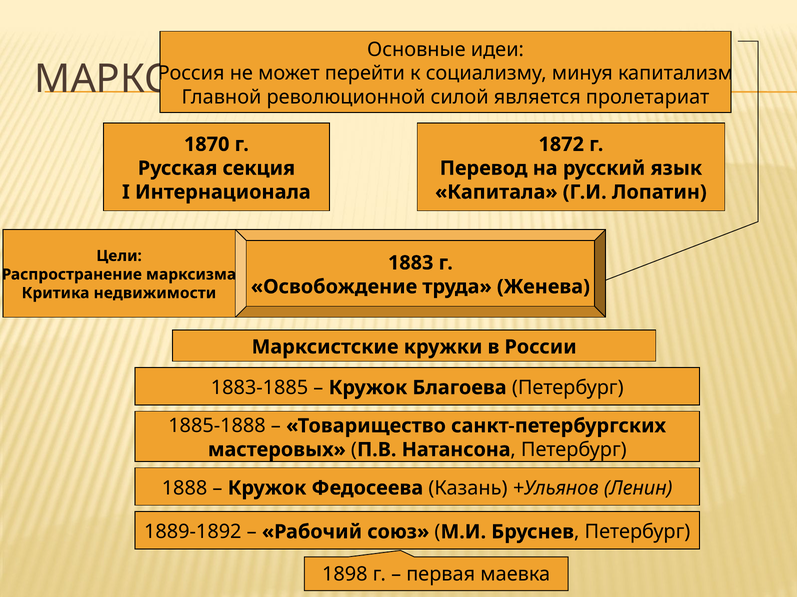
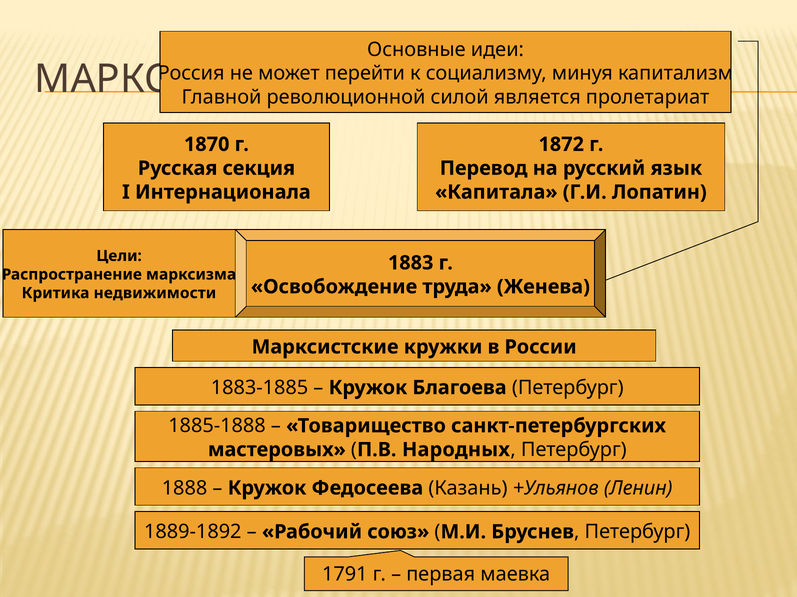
Натансона: Натансона -> Народных
1898: 1898 -> 1791
